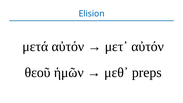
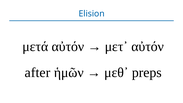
θεοῦ: θεοῦ -> after
